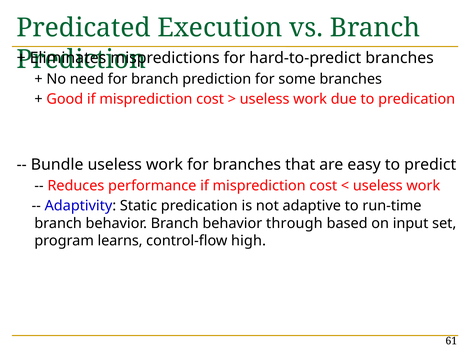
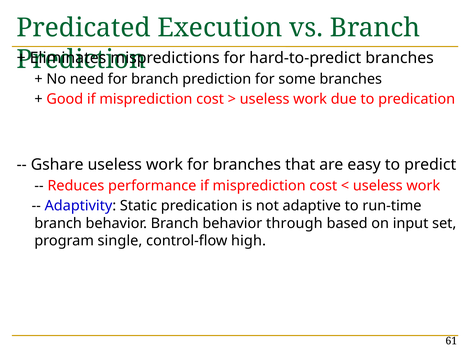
Bundle: Bundle -> Gshare
learns: learns -> single
